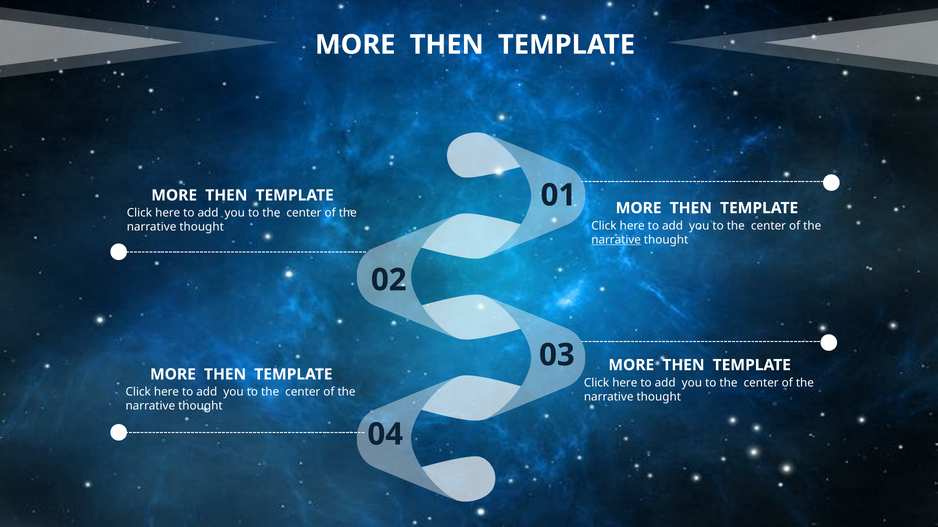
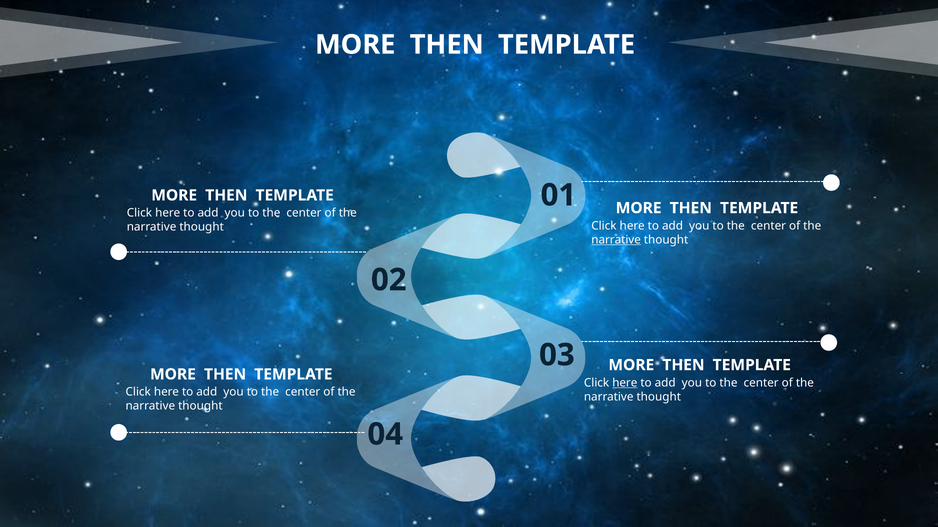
here at (625, 383) underline: none -> present
